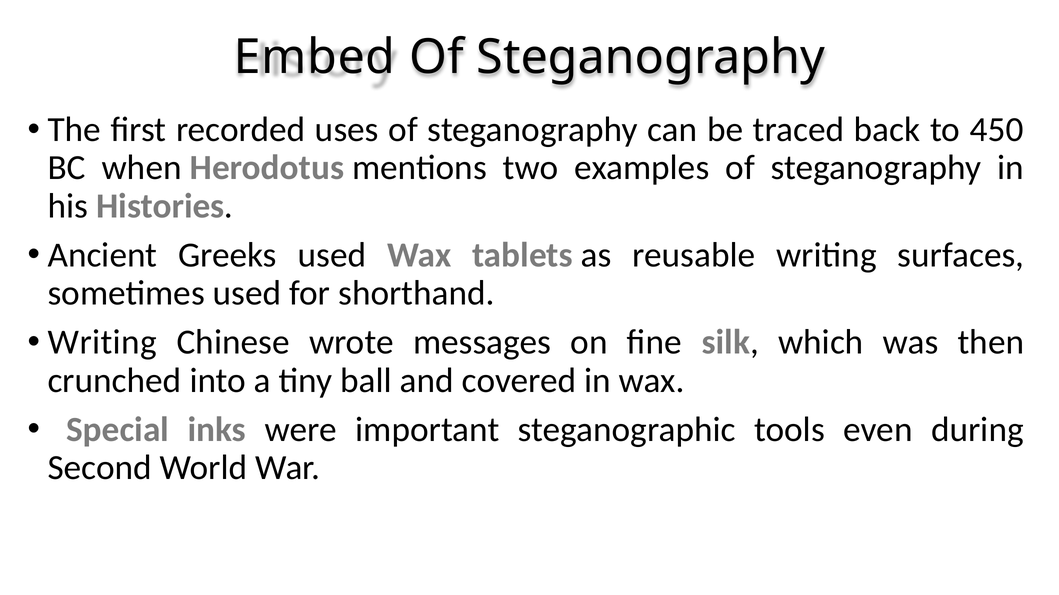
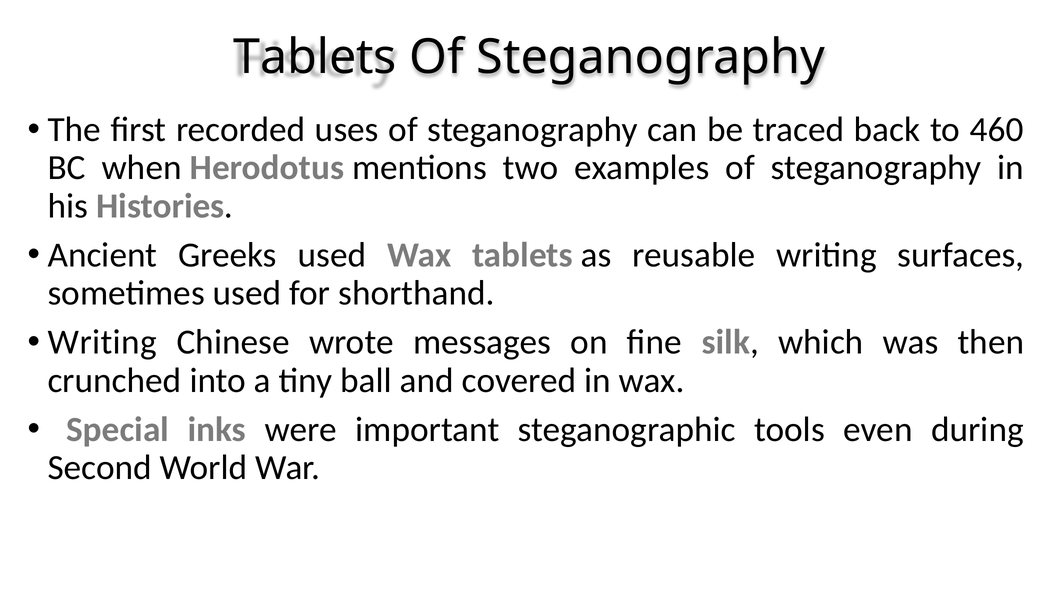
Embed at (315, 57): Embed -> Tablets
450: 450 -> 460
